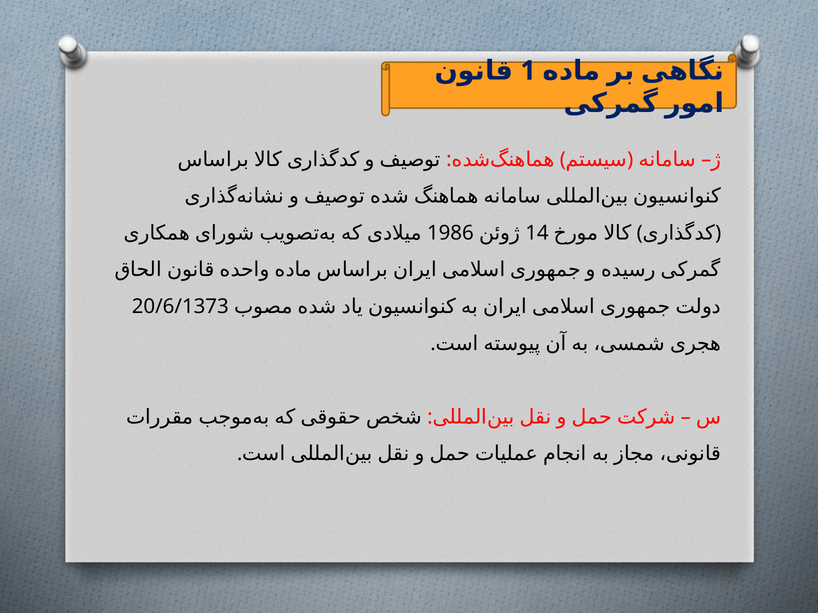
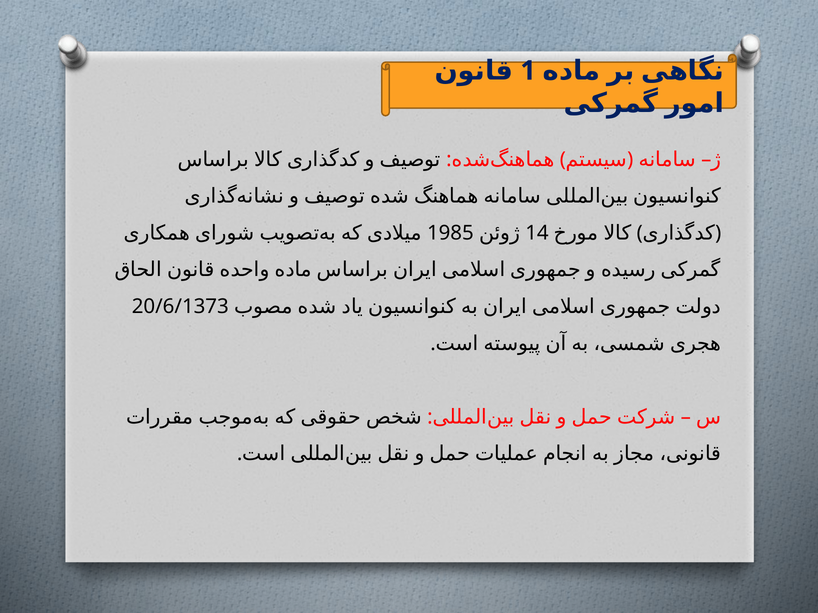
1986: 1986 -> 1985
